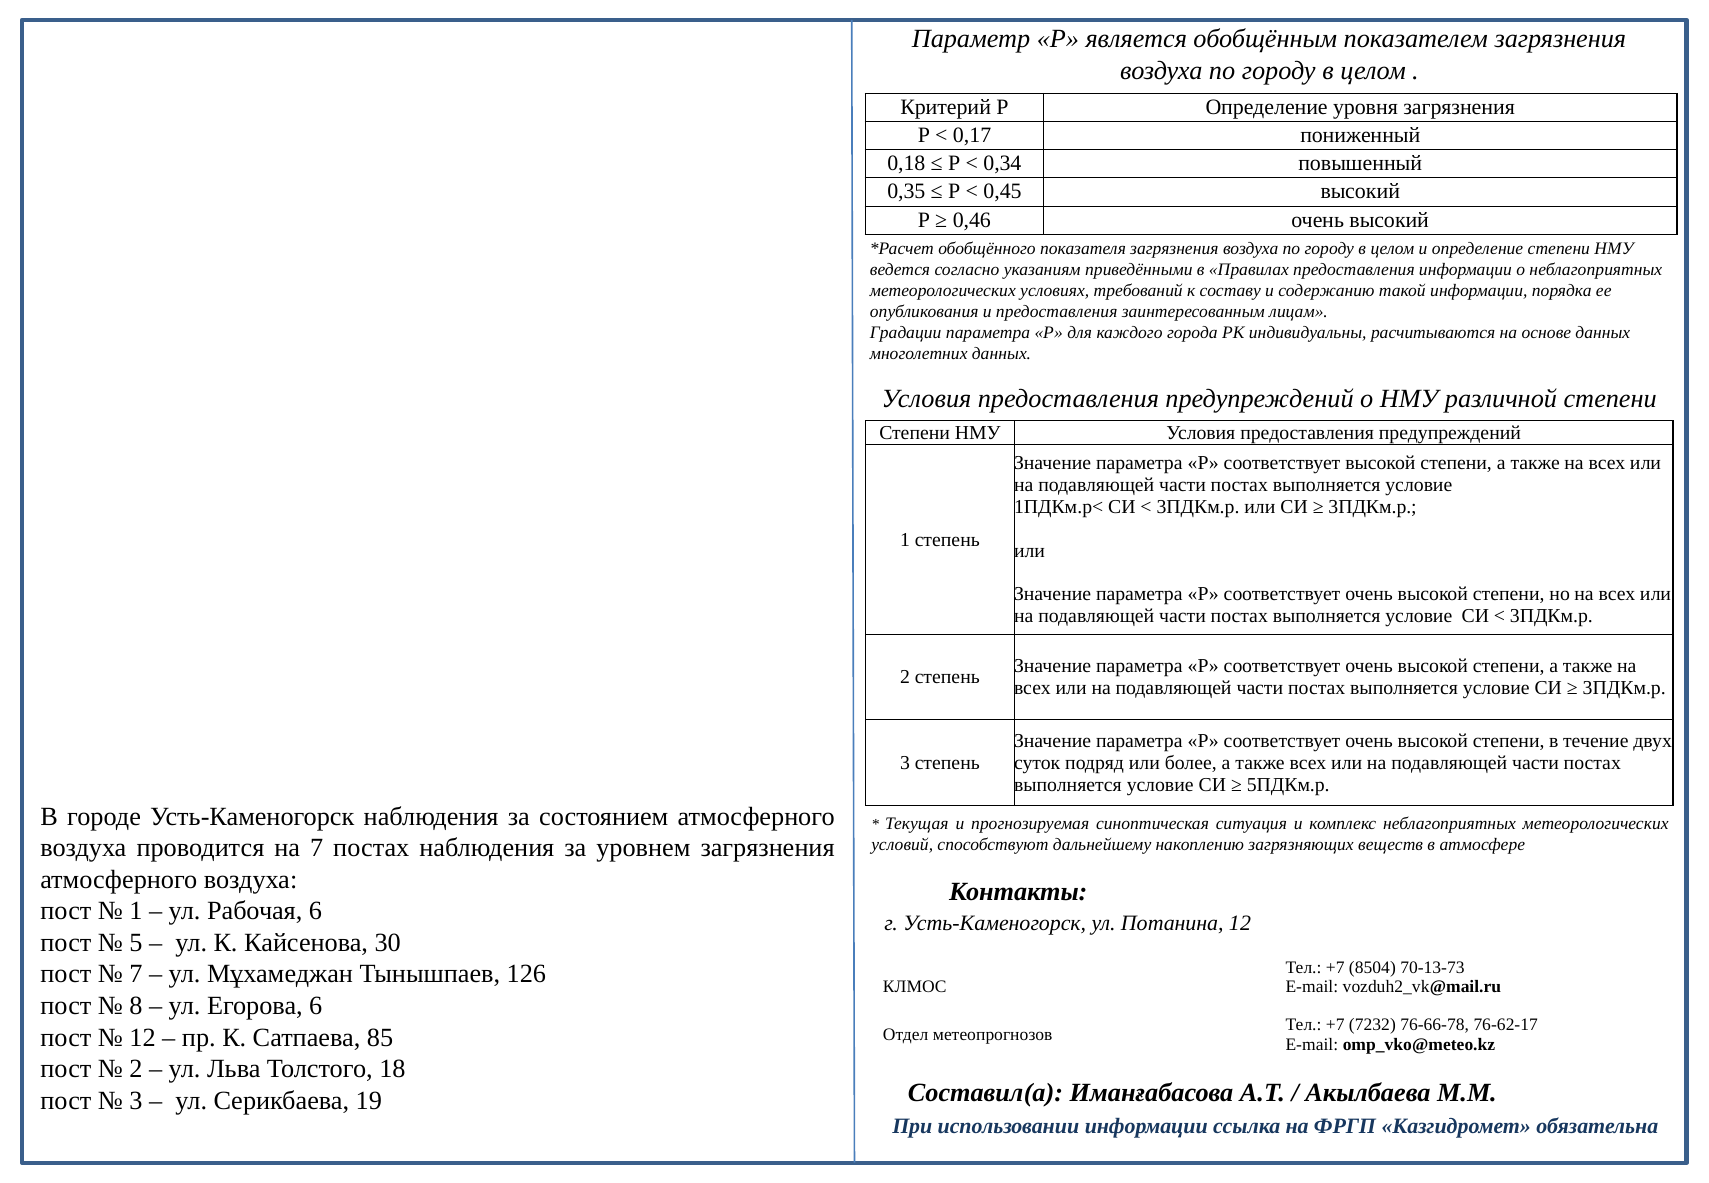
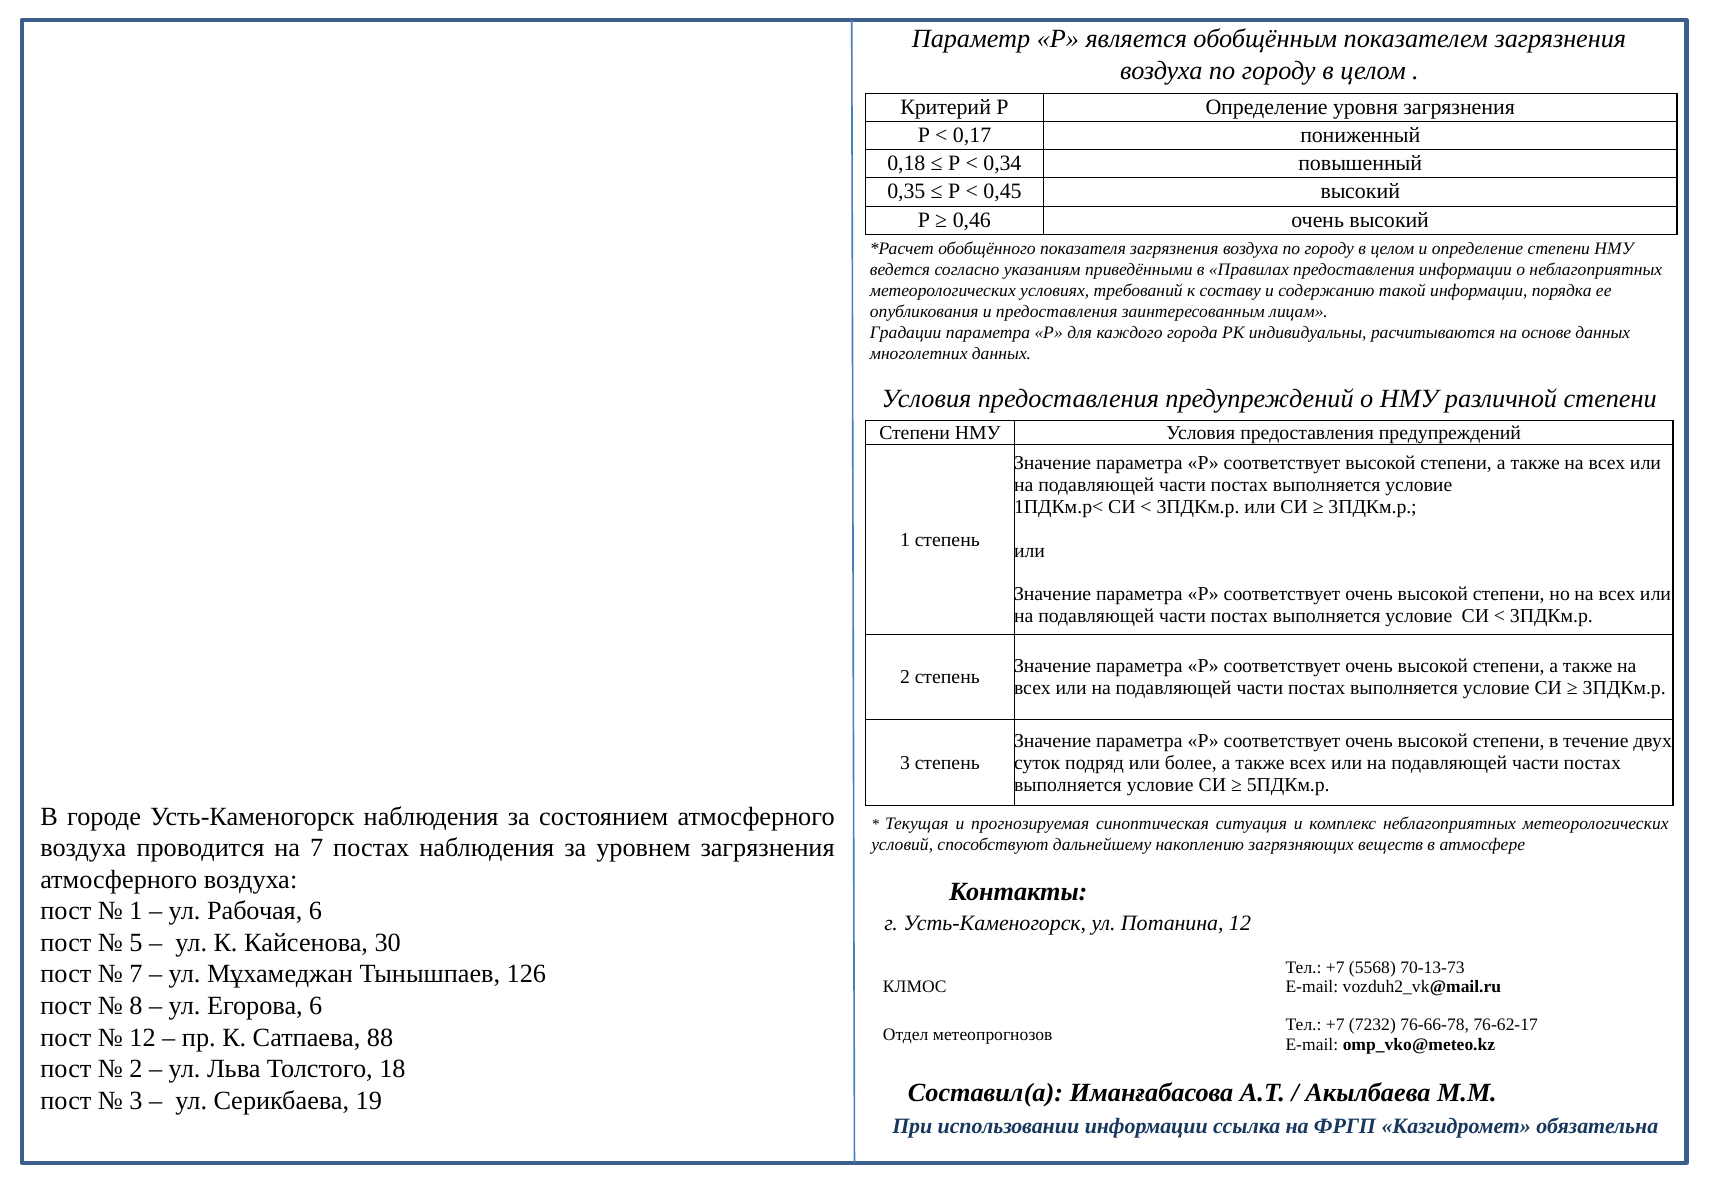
8504: 8504 -> 5568
85: 85 -> 88
